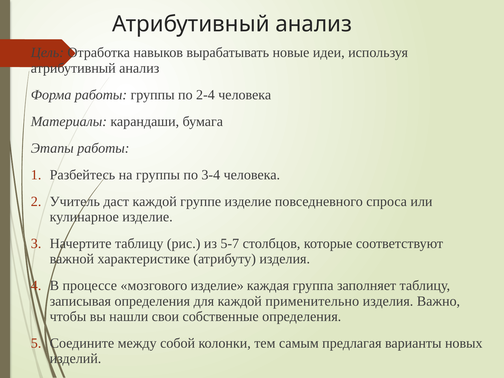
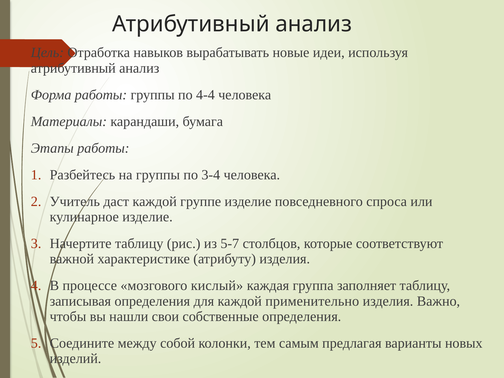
2-4: 2-4 -> 4-4
мозгового изделие: изделие -> кислый
